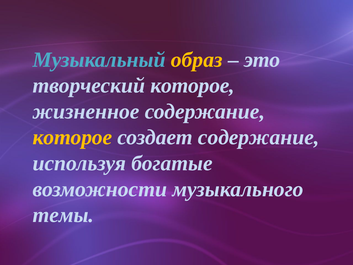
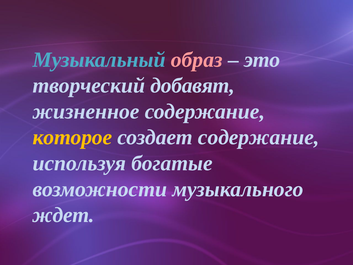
образ colour: yellow -> pink
творческий которое: которое -> добавят
темы: темы -> ждет
